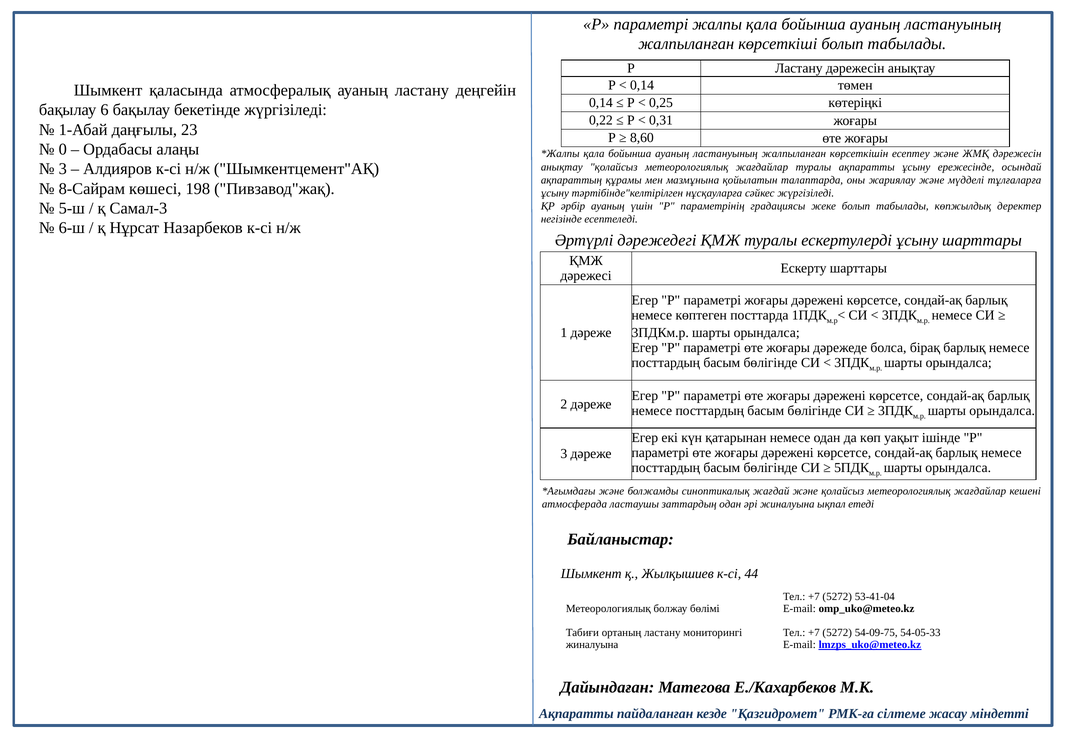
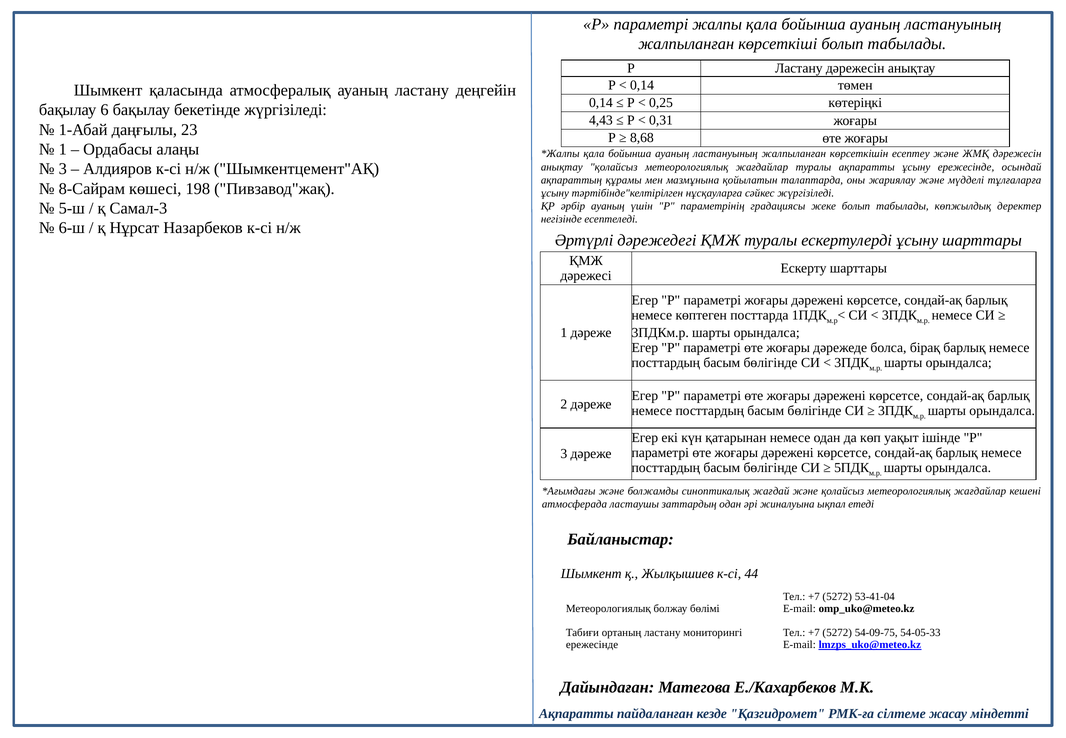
0,22: 0,22 -> 4,43
8,60: 8,60 -> 8,68
0 at (63, 149): 0 -> 1
жиналуына at (592, 645): жиналуына -> ережесінде
